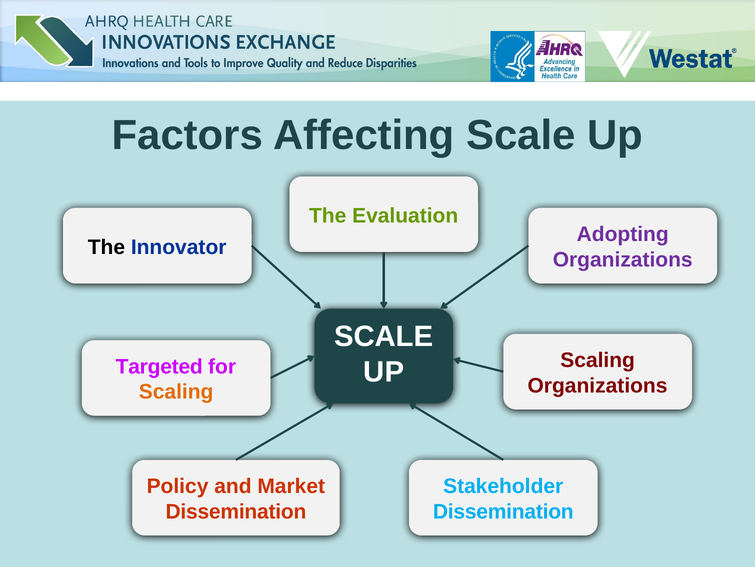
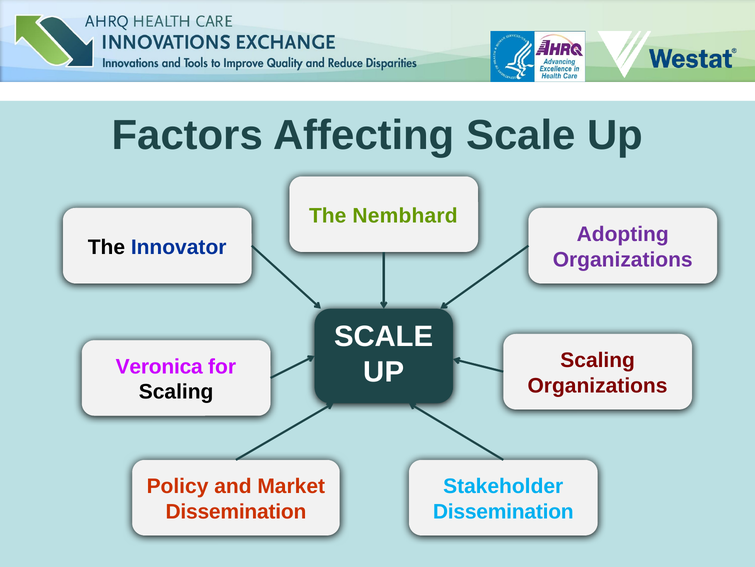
Evaluation: Evaluation -> Nembhard
Targeted: Targeted -> Veronica
Scaling at (176, 392) colour: orange -> black
